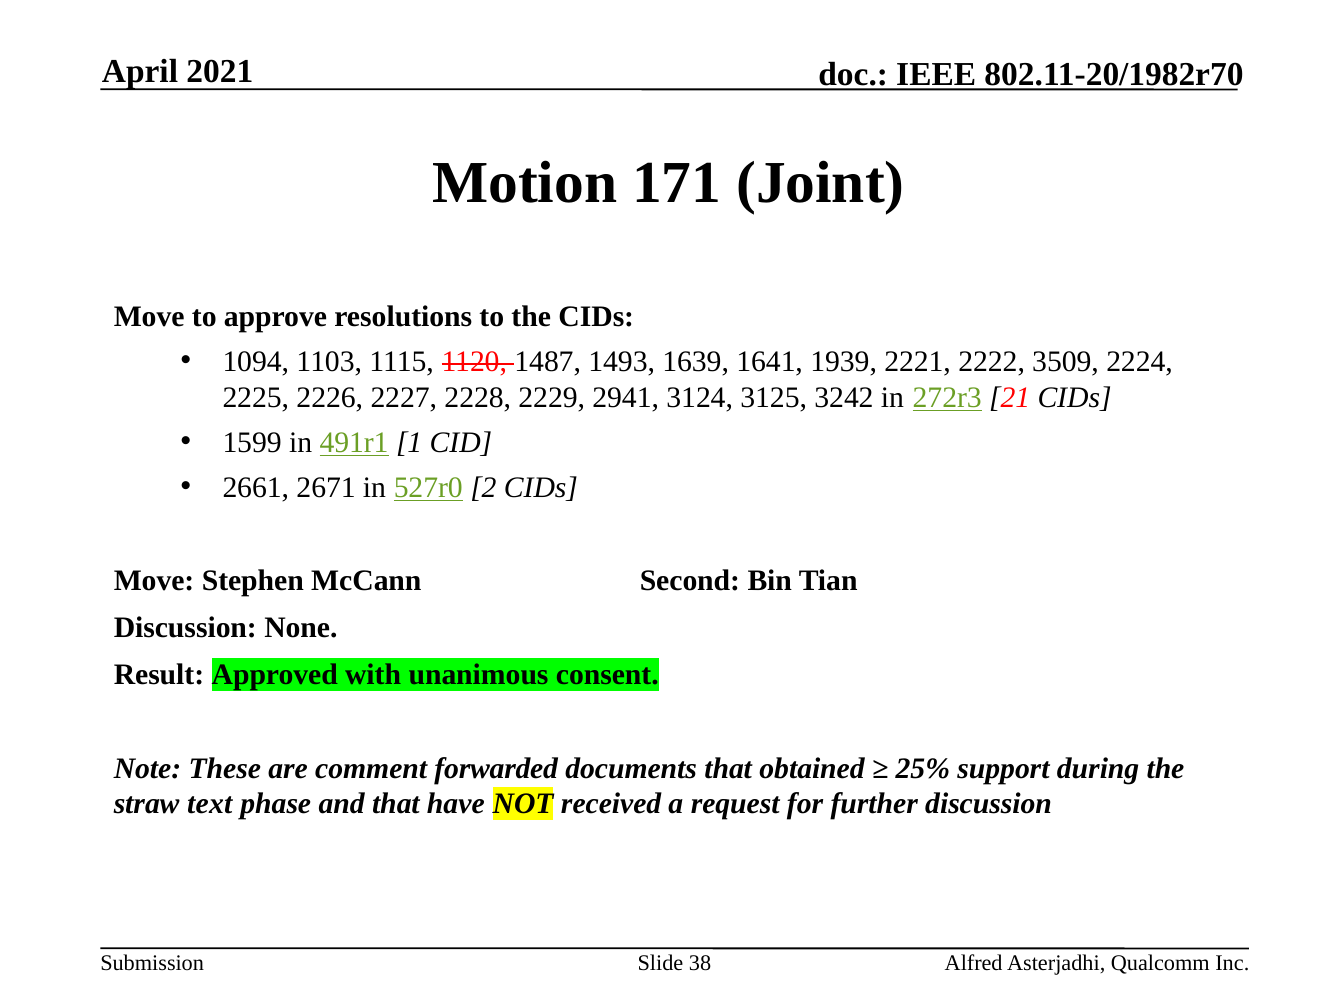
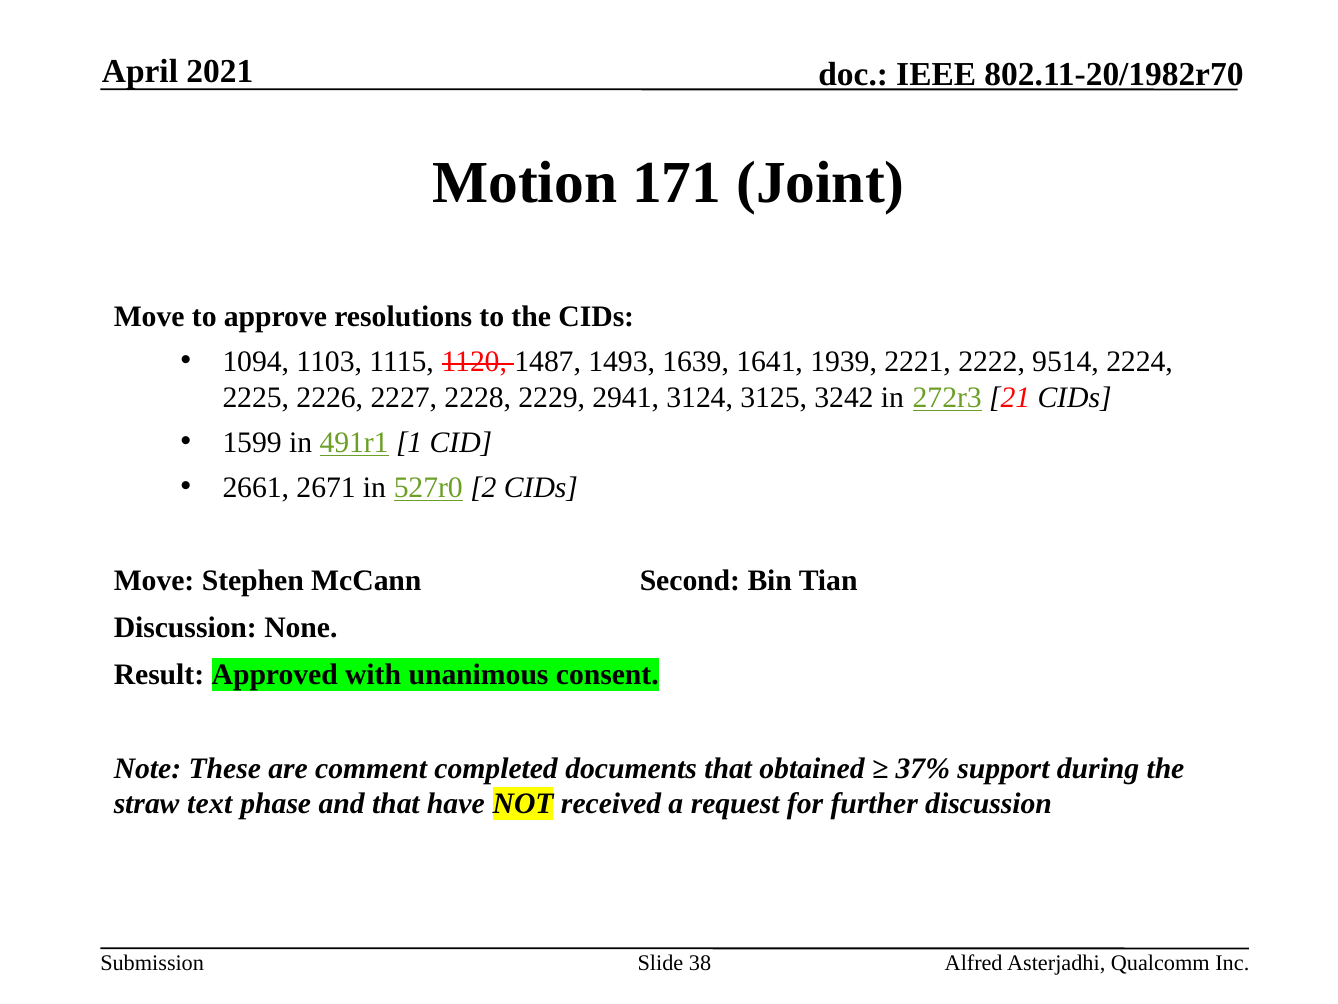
3509: 3509 -> 9514
forwarded: forwarded -> completed
25%: 25% -> 37%
